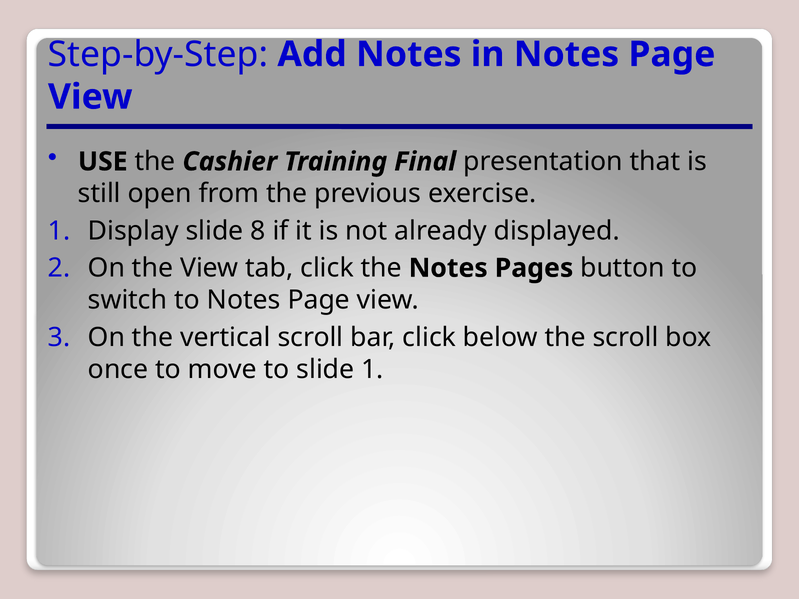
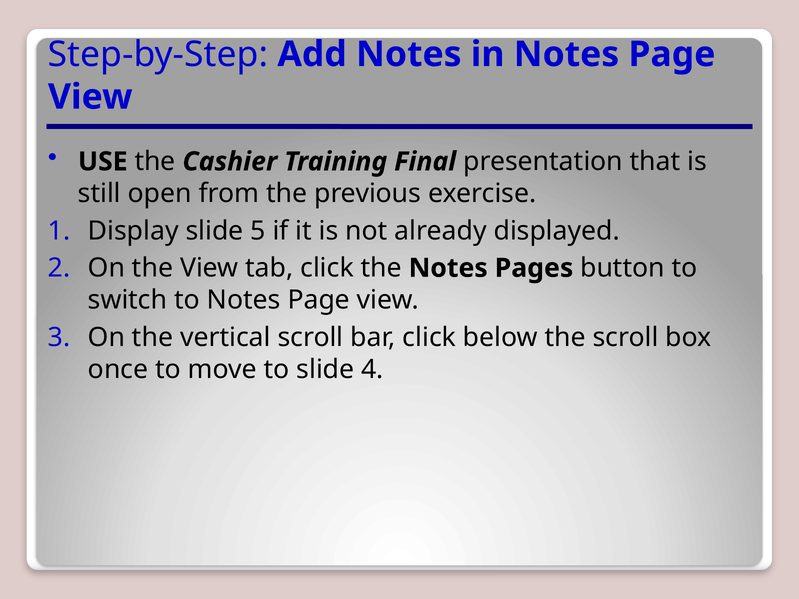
8: 8 -> 5
slide 1: 1 -> 4
